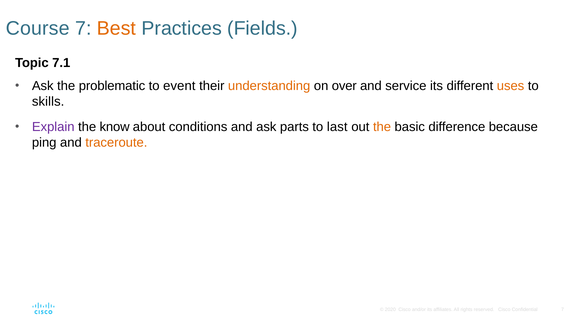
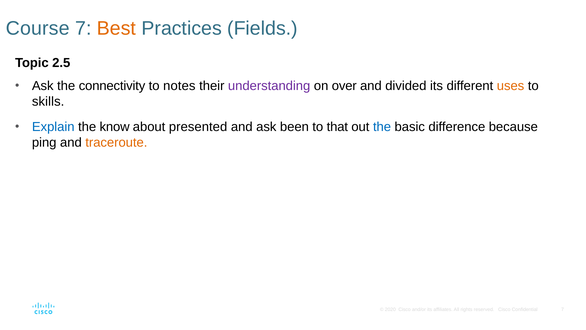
7.1: 7.1 -> 2.5
problematic: problematic -> connectivity
event: event -> notes
understanding colour: orange -> purple
service: service -> divided
Explain colour: purple -> blue
conditions: conditions -> presented
parts: parts -> been
last: last -> that
the at (382, 127) colour: orange -> blue
